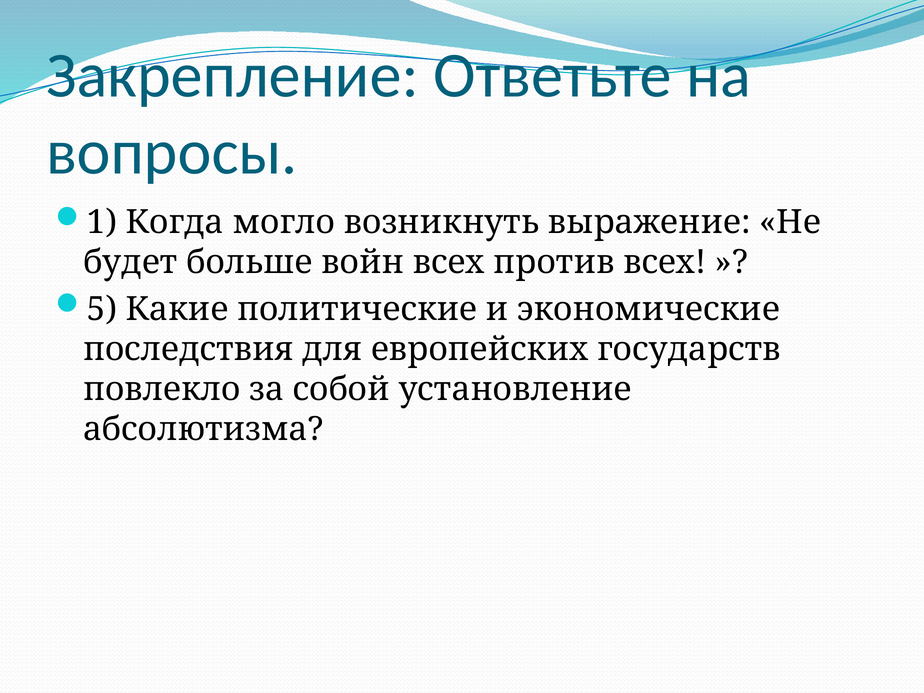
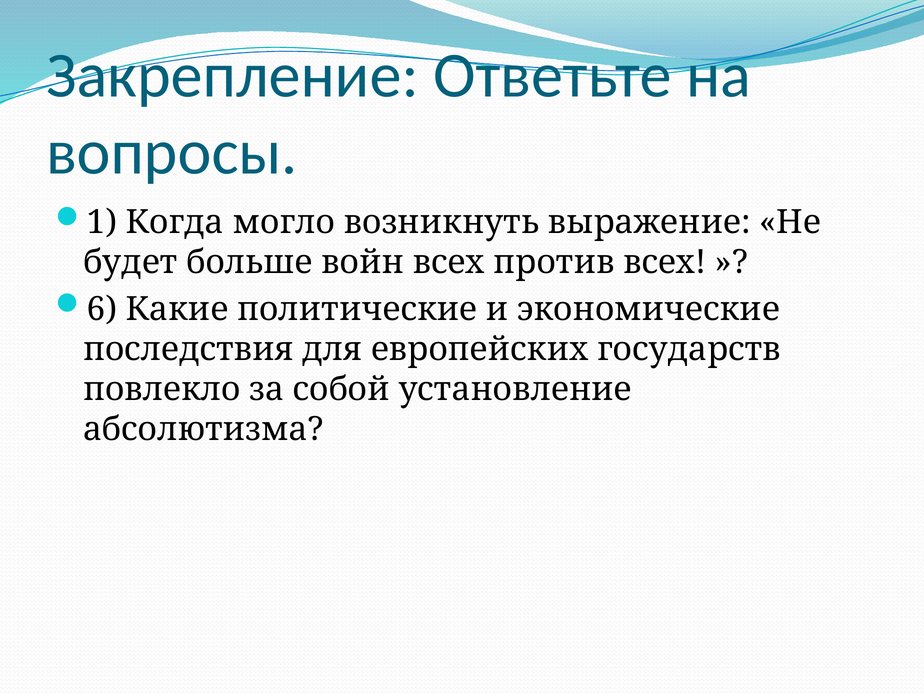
5: 5 -> 6
